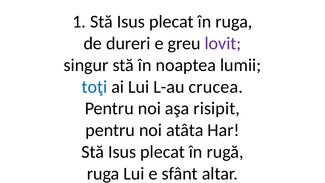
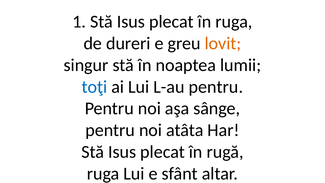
lovit colour: purple -> orange
L-au crucea: crucea -> pentru
risipit: risipit -> sânge
